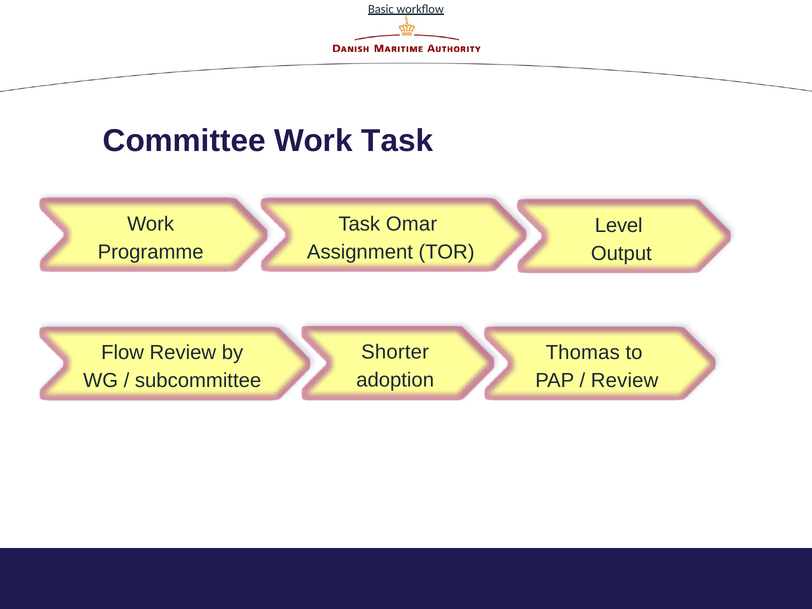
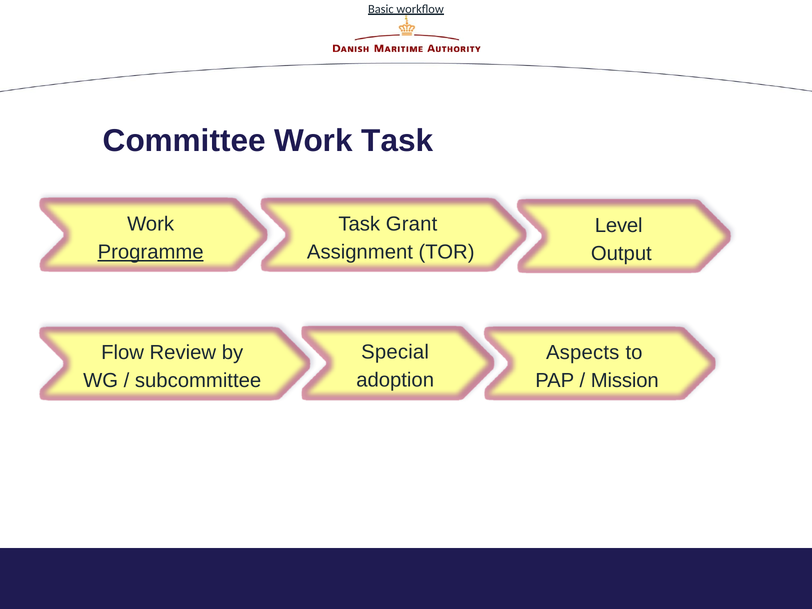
Omar: Omar -> Grant
Programme underline: none -> present
Shorter: Shorter -> Special
Thomas: Thomas -> Aspects
Review at (625, 381): Review -> Mission
